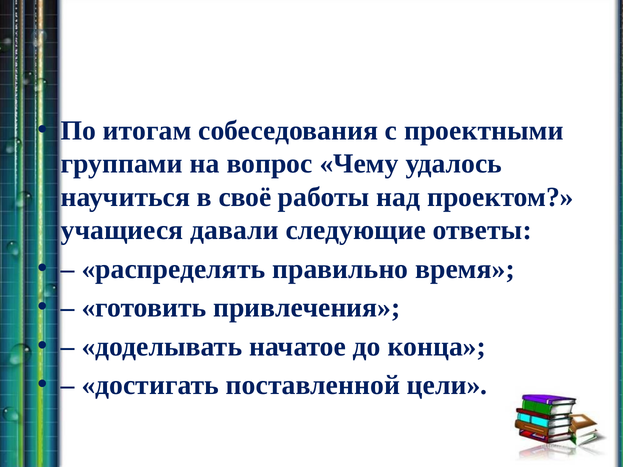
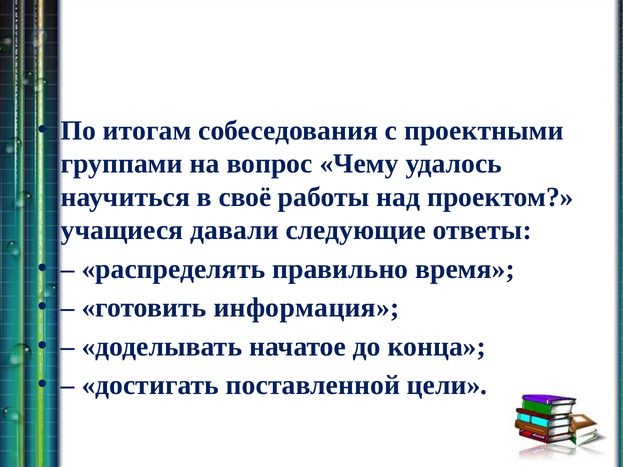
привлечения: привлечения -> информация
